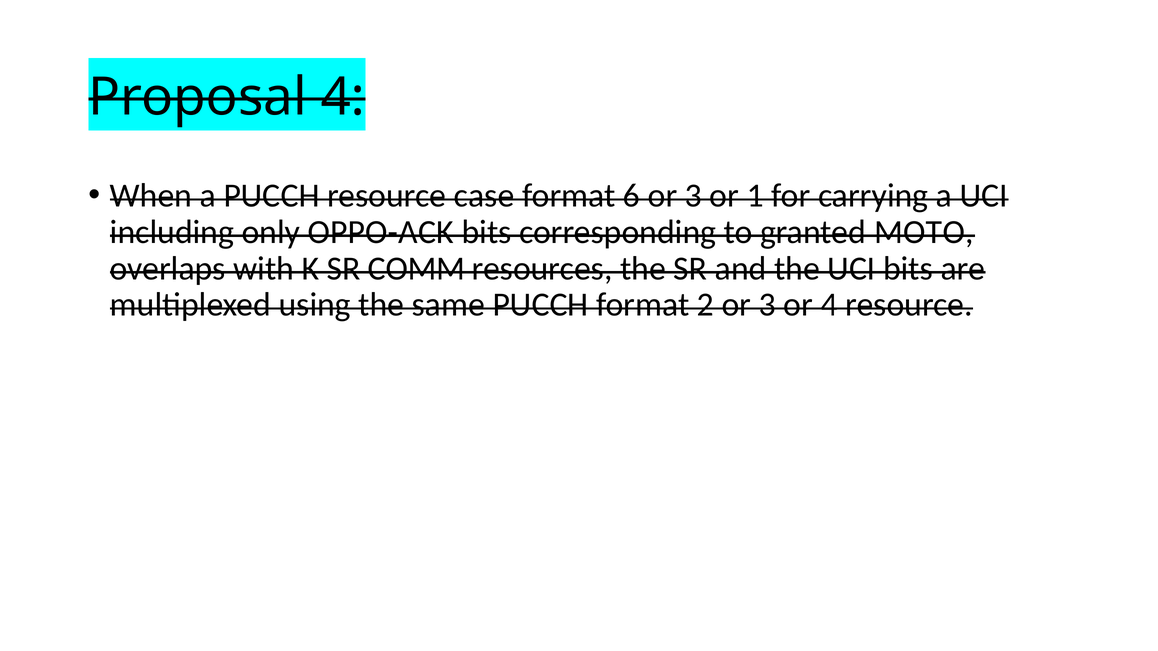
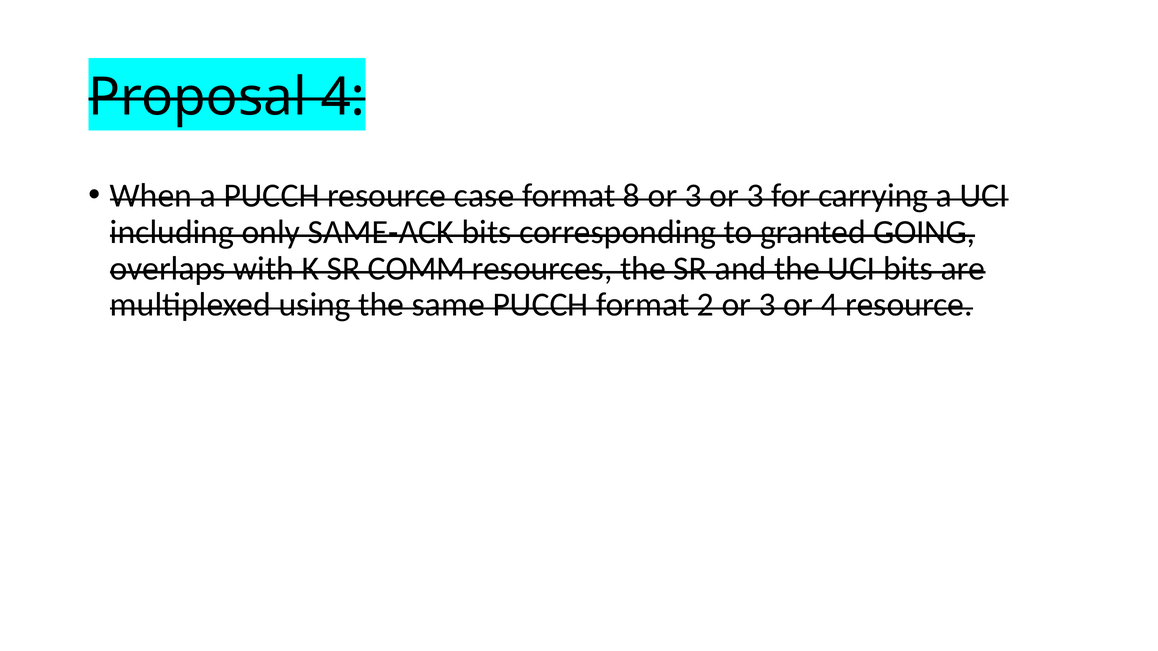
6: 6 -> 8
3 or 1: 1 -> 3
OPPO-ACK: OPPO-ACK -> SAME-ACK
MOTO: MOTO -> GOING
